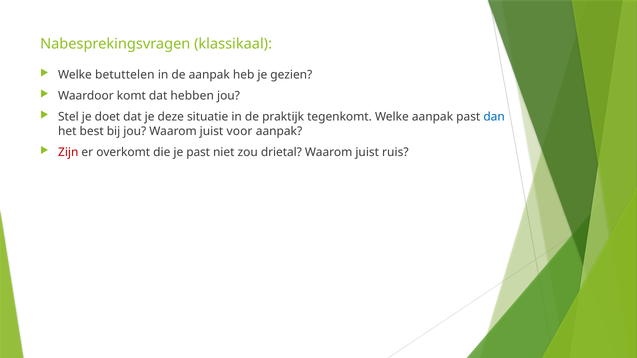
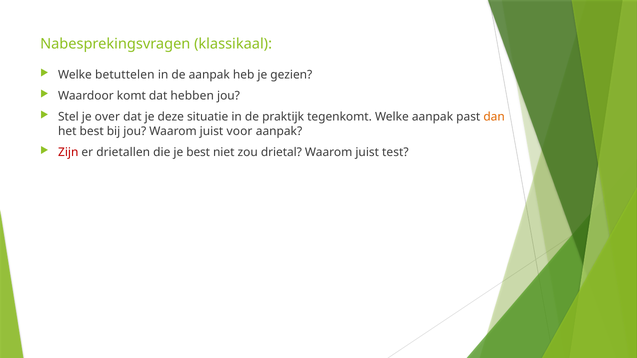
doet: doet -> over
dan colour: blue -> orange
overkomt: overkomt -> drietallen
je past: past -> best
ruis: ruis -> test
